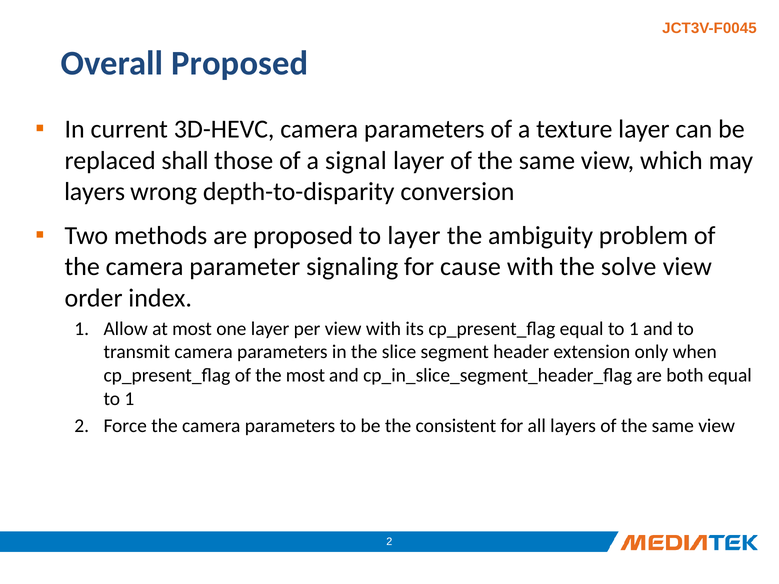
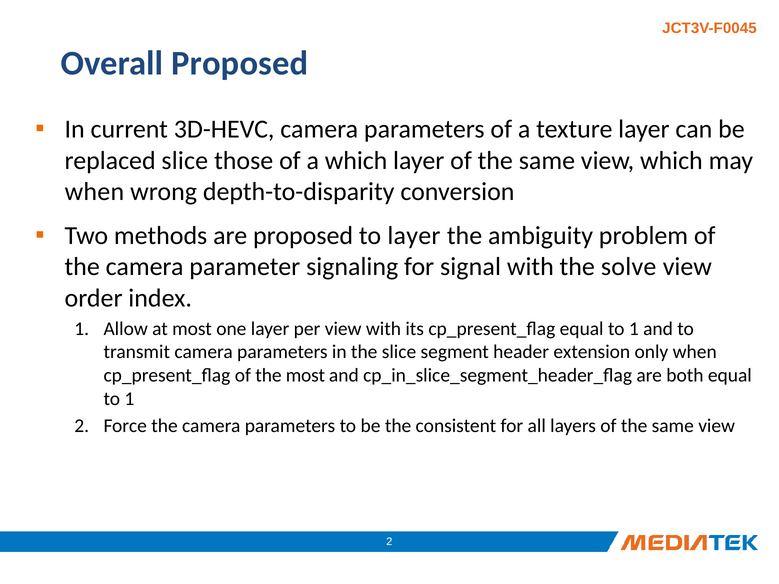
replaced shall: shall -> slice
a signal: signal -> which
layers at (95, 192): layers -> when
cause: cause -> signal
